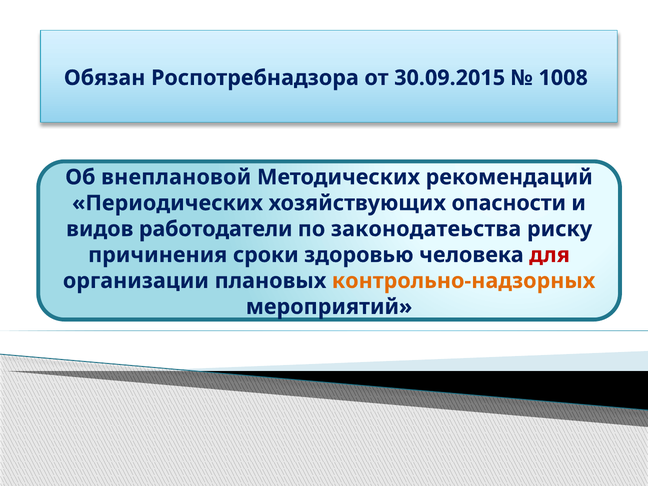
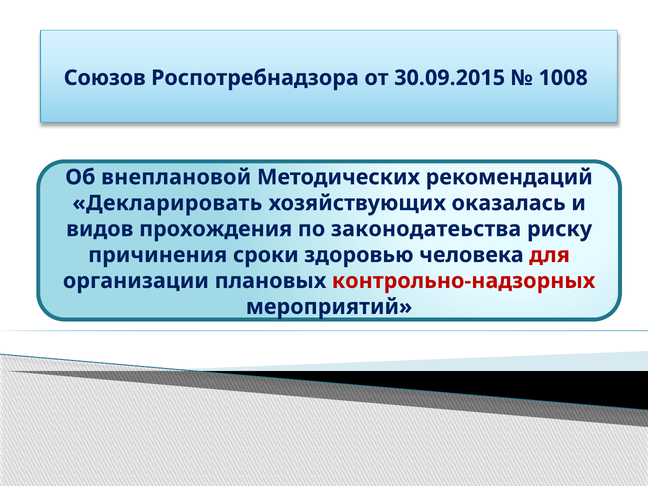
Обязан: Обязан -> Союзов
Периодических: Периодических -> Декларировать
опасности: опасности -> оказалась
работодатели: работодатели -> прохождения
контрольно-надзорных colour: orange -> red
